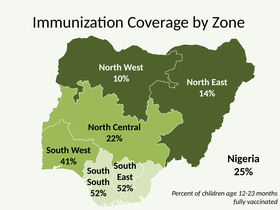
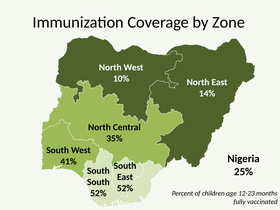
22%: 22% -> 35%
